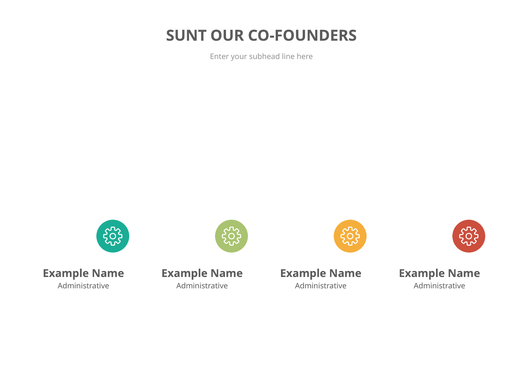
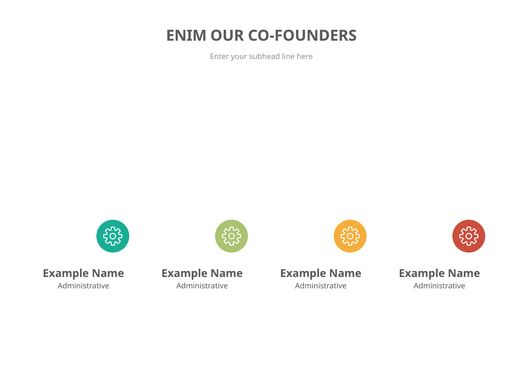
SUNT: SUNT -> ENIM
